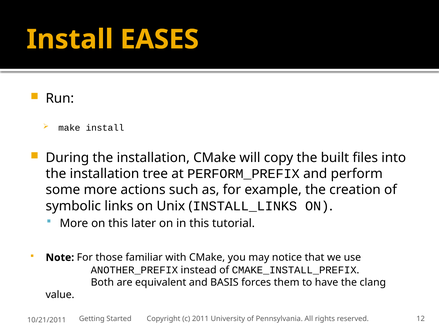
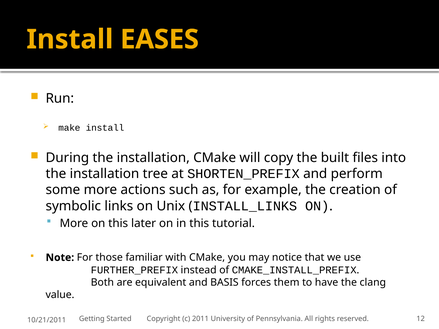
PERFORM_PREFIX: PERFORM_PREFIX -> SHORTEN_PREFIX
ANOTHER_PREFIX: ANOTHER_PREFIX -> FURTHER_PREFIX
